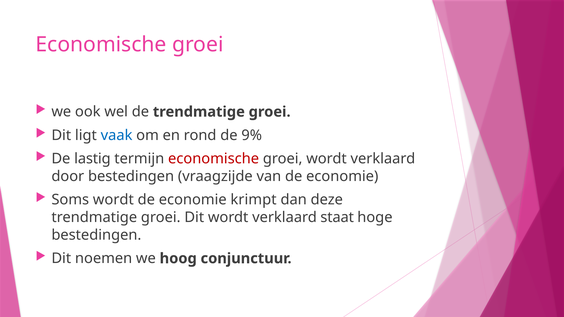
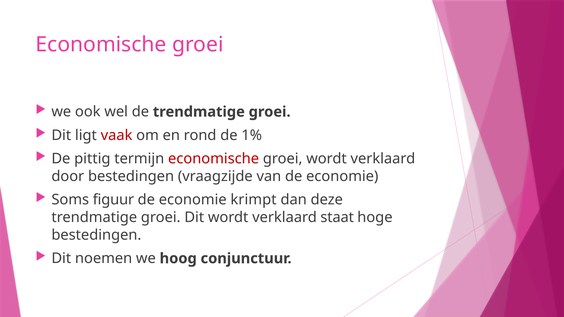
vaak colour: blue -> red
9%: 9% -> 1%
lastig: lastig -> pittig
Soms wordt: wordt -> figuur
